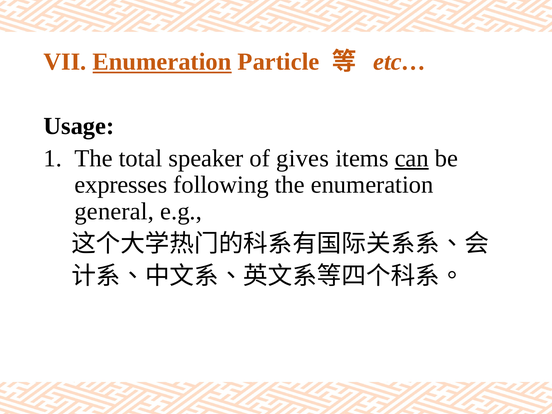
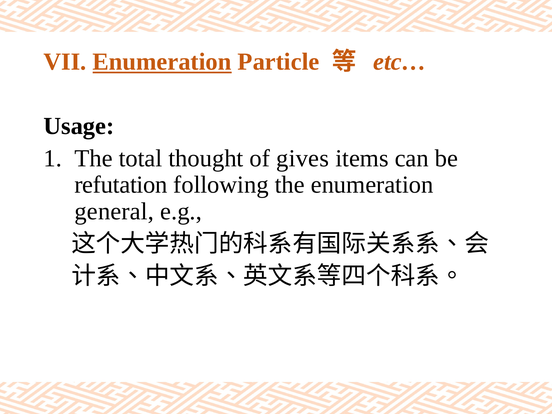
speaker: speaker -> thought
can underline: present -> none
expresses: expresses -> refutation
